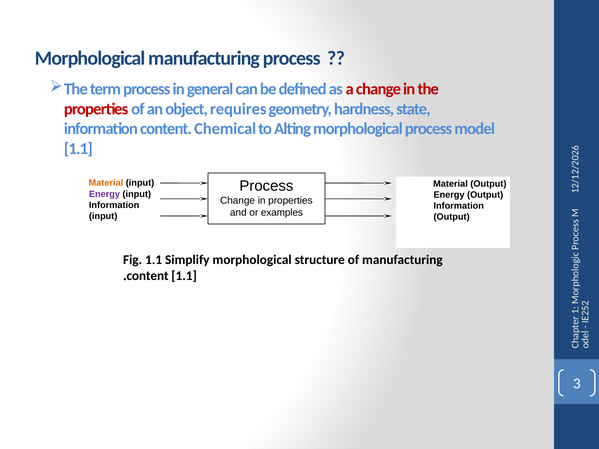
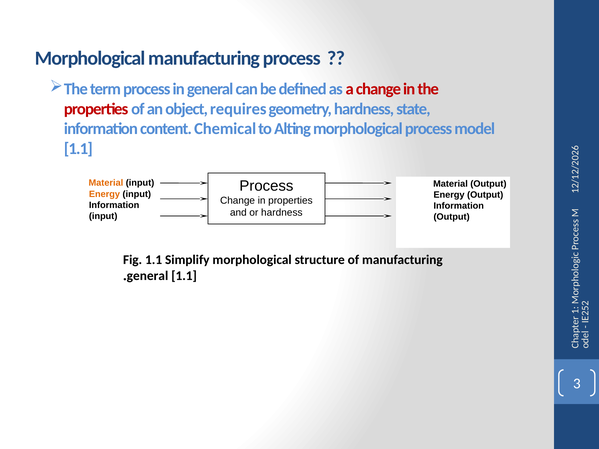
Energy at (104, 194) colour: purple -> orange
or examples: examples -> hardness
content at (148, 276): content -> general
